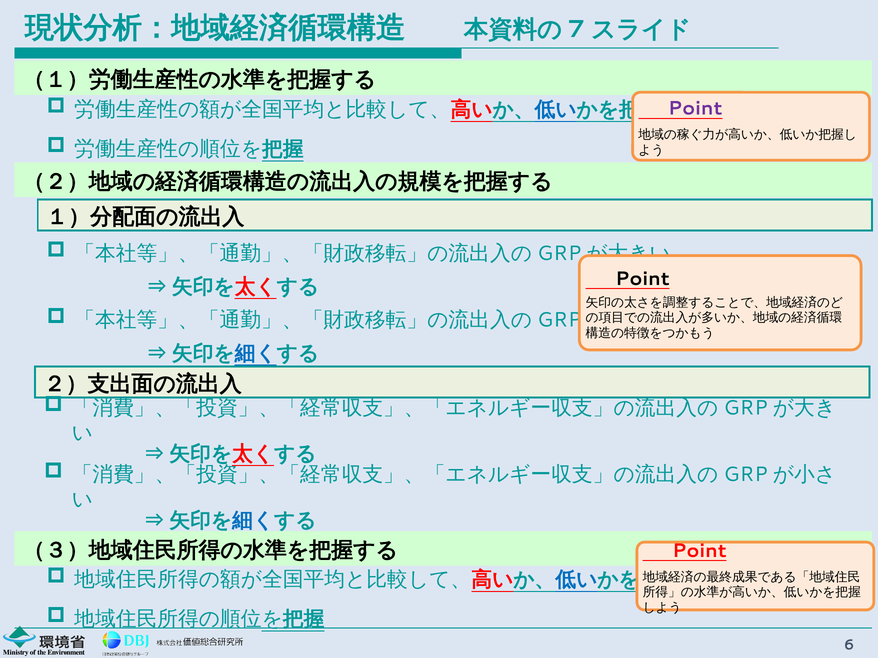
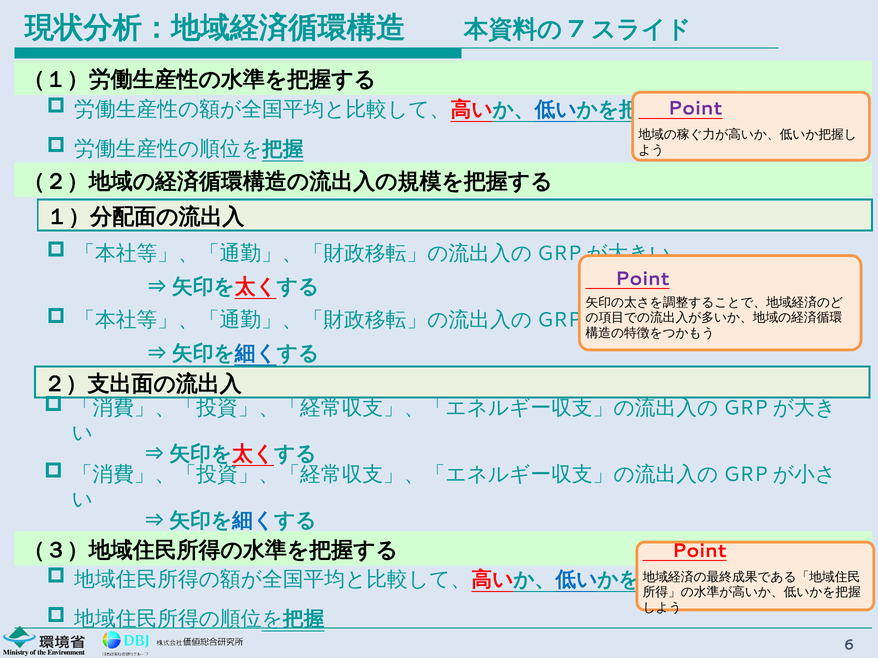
Point at (642, 279) colour: black -> purple
